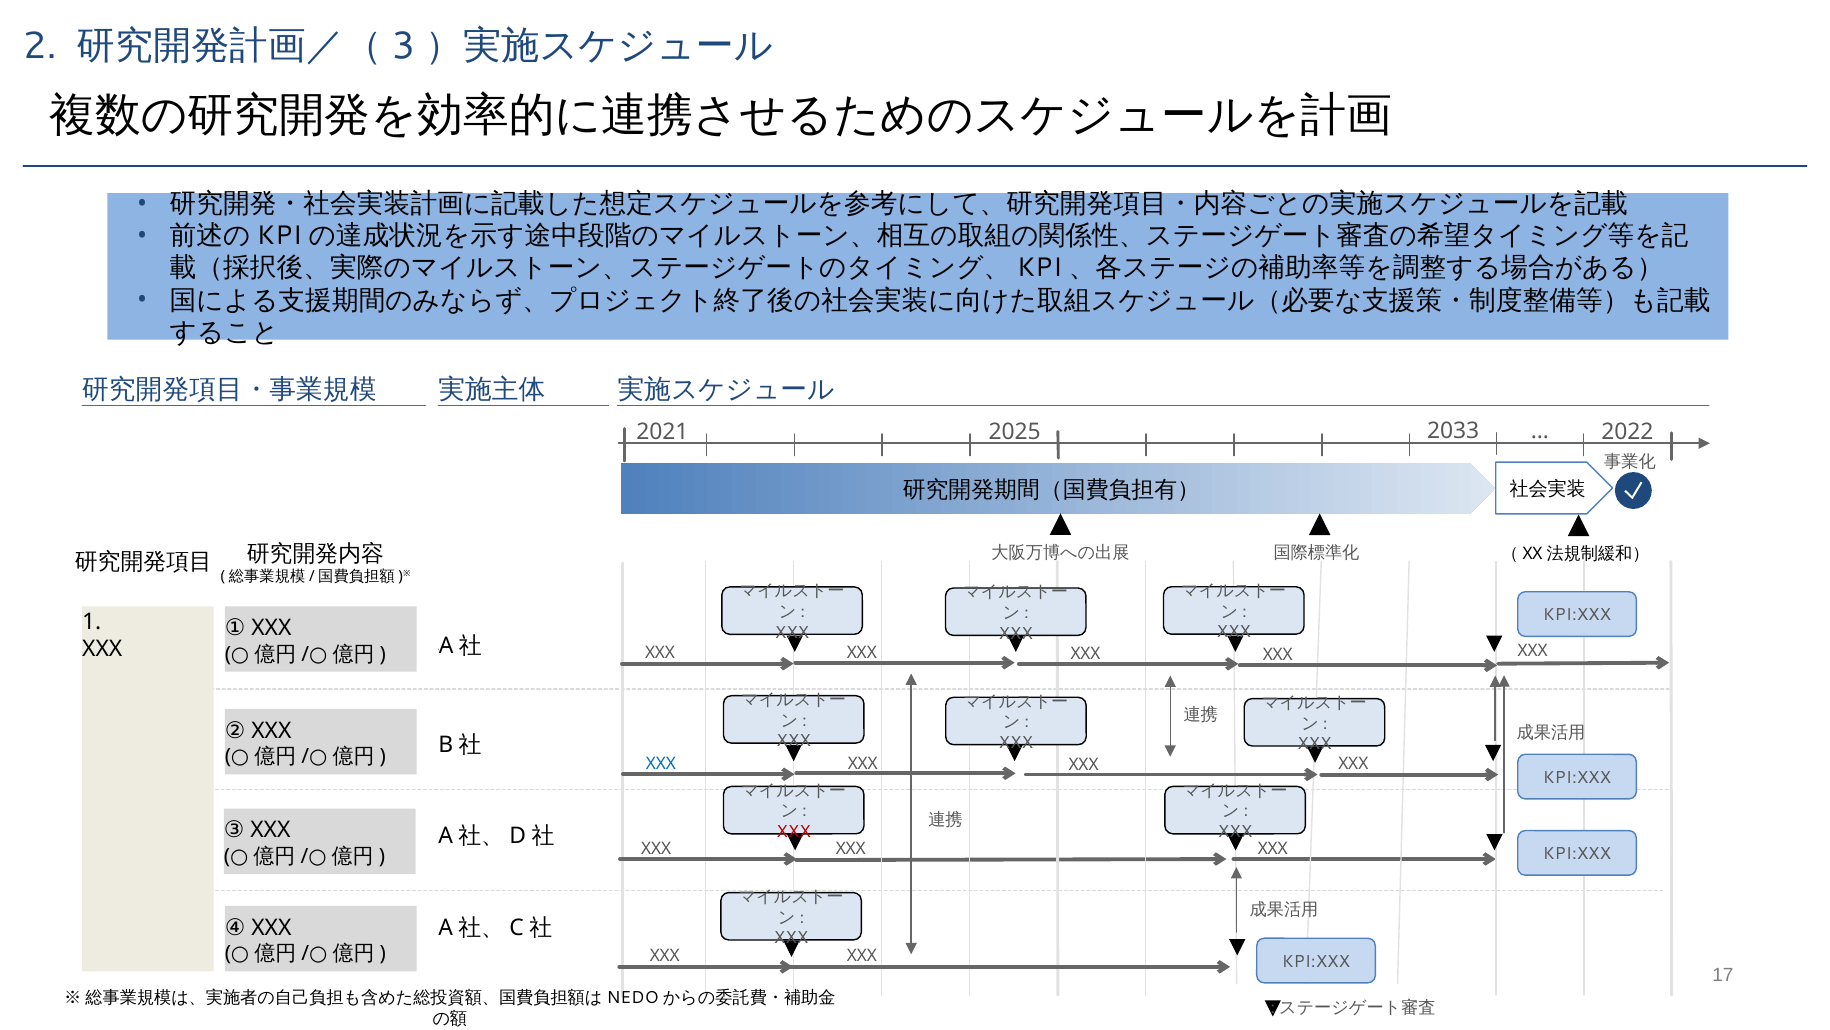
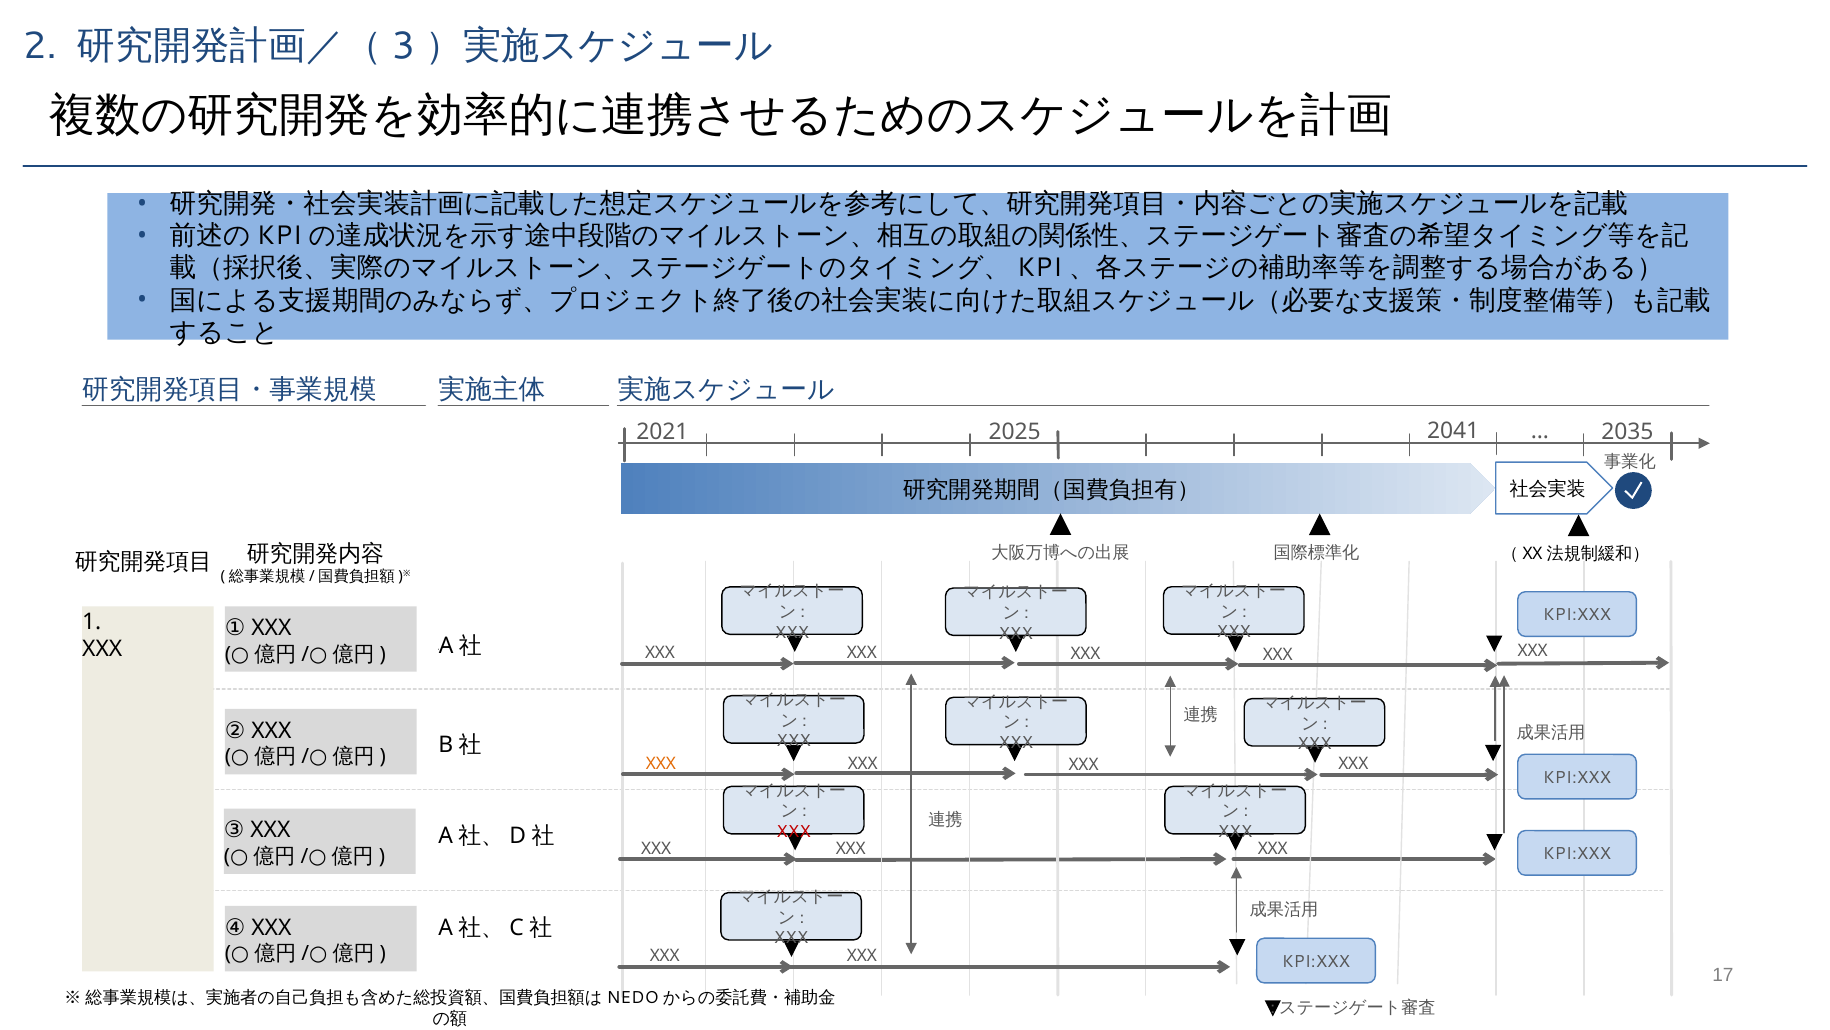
2033: 2033 -> 2041
2022: 2022 -> 2035
XXX at (661, 763) colour: blue -> orange
